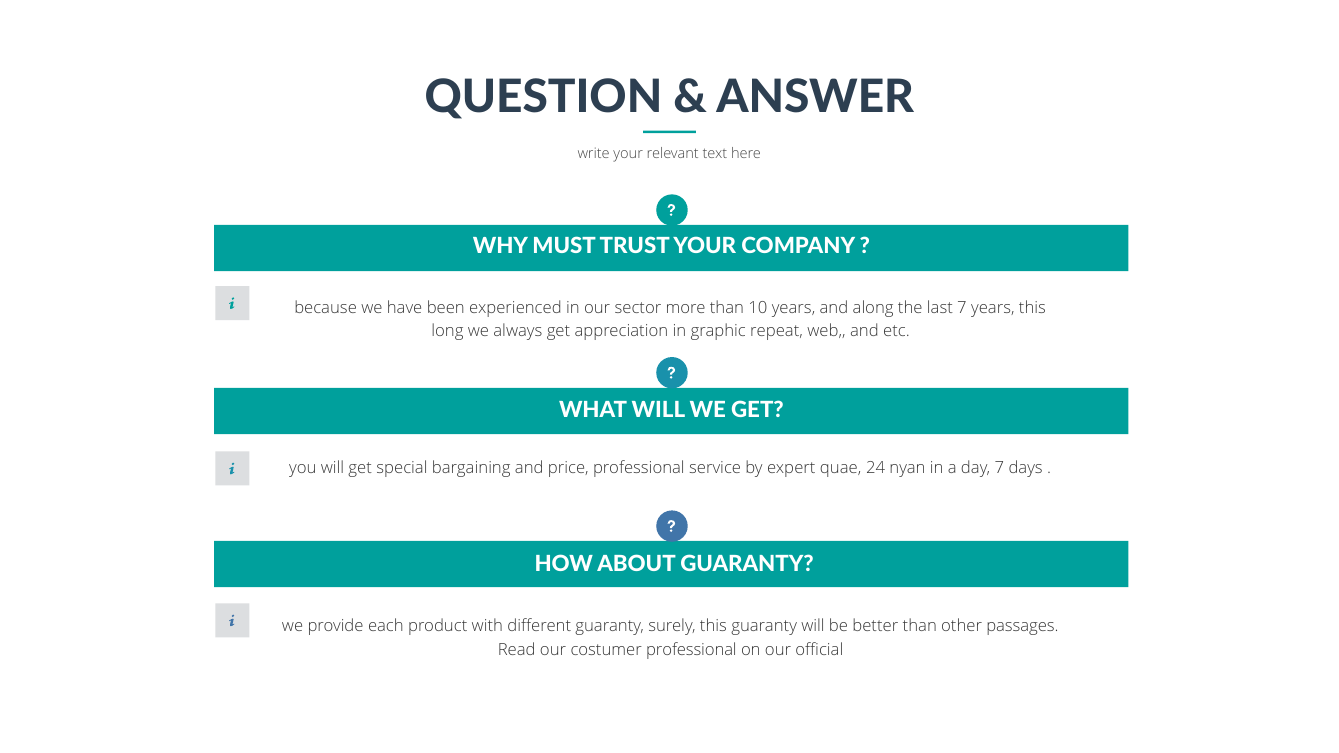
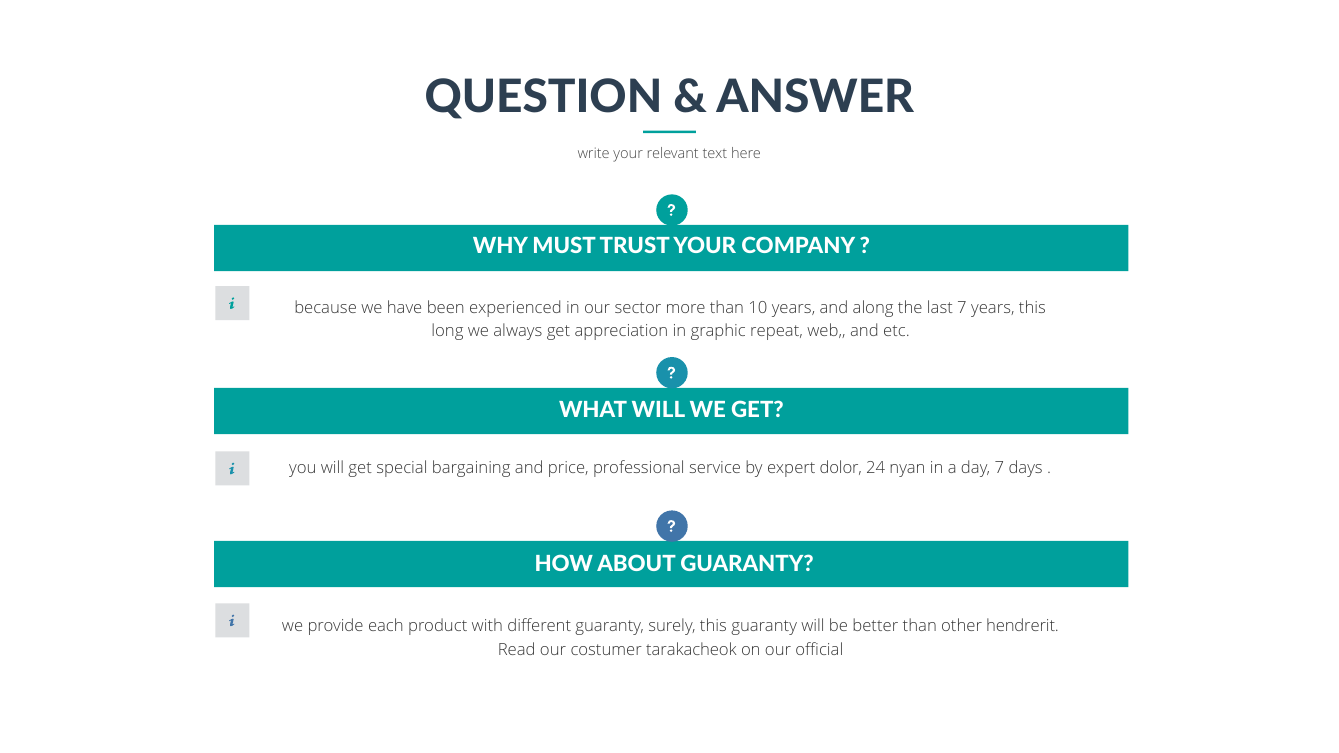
quae: quae -> dolor
passages: passages -> hendrerit
costumer professional: professional -> tarakacheok
